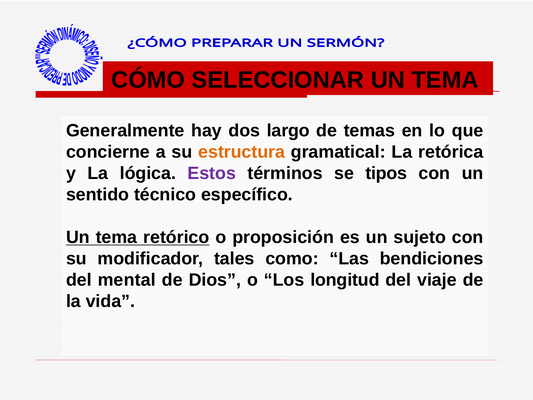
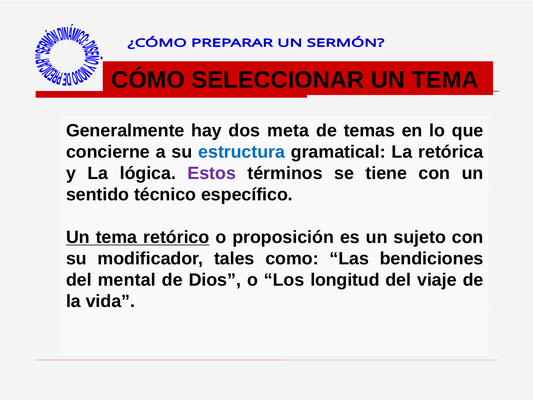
largo: largo -> meta
estructura colour: orange -> blue
tipos: tipos -> tiene
